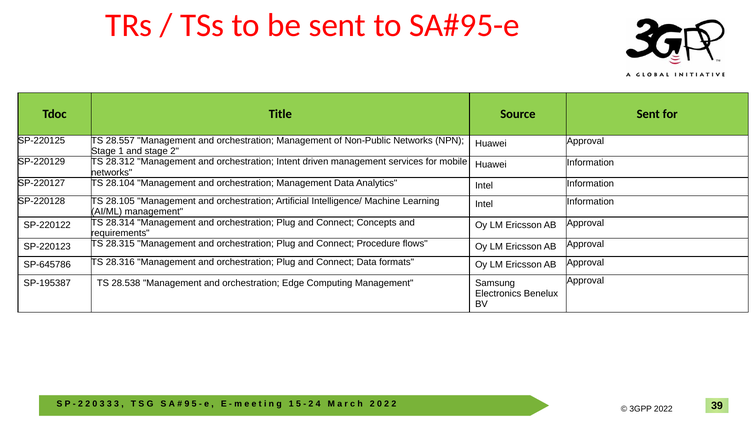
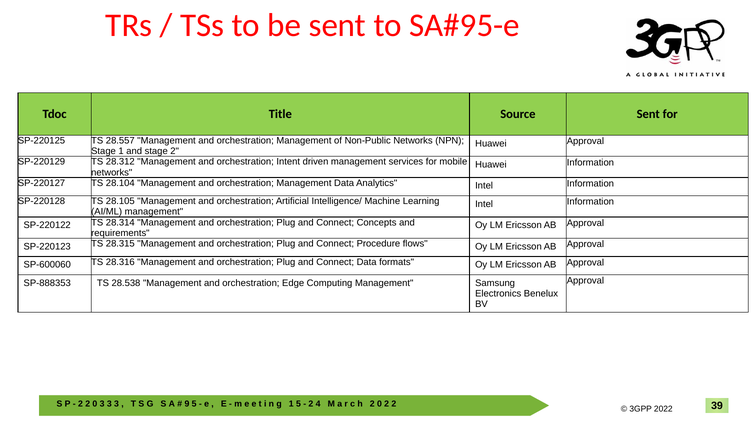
SP-645786: SP-645786 -> SP-600060
SP-195387: SP-195387 -> SP-888353
